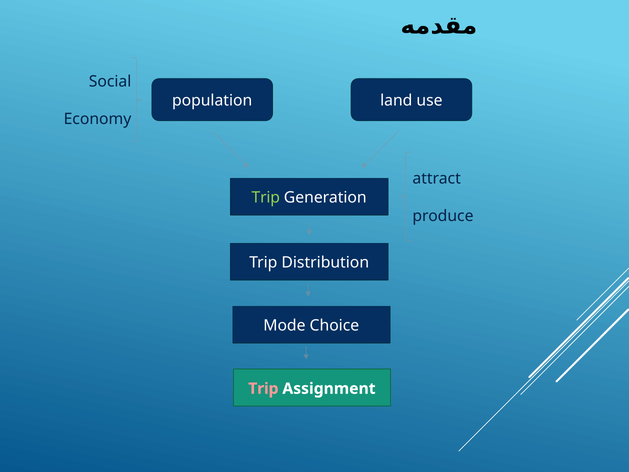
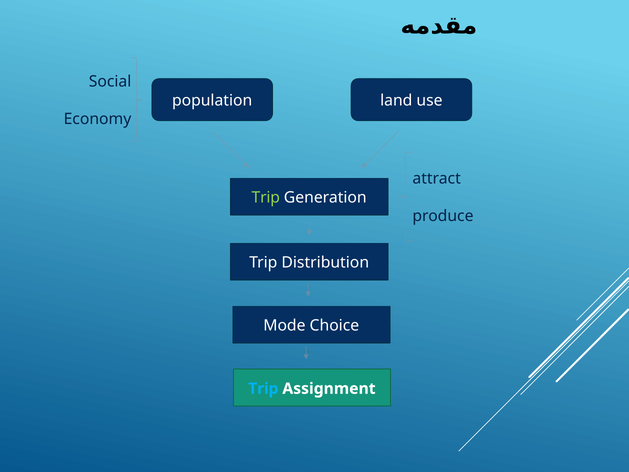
Trip at (263, 388) colour: pink -> light blue
